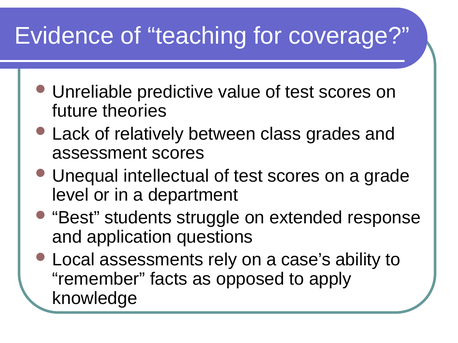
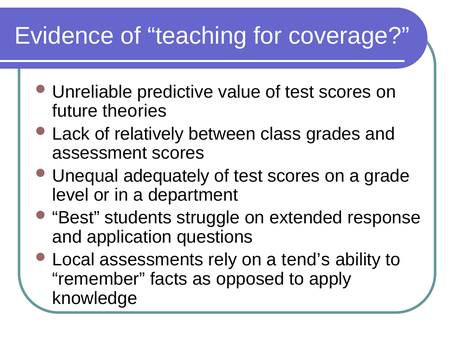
intellectual: intellectual -> adequately
case’s: case’s -> tend’s
